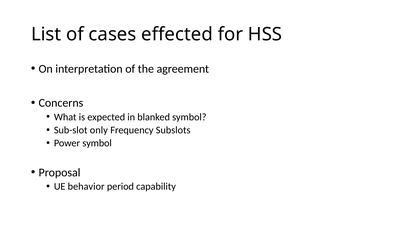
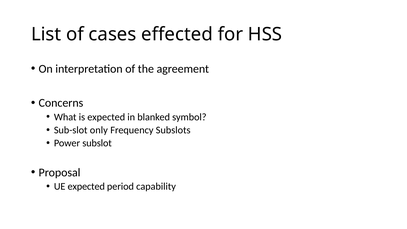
Power symbol: symbol -> subslot
UE behavior: behavior -> expected
